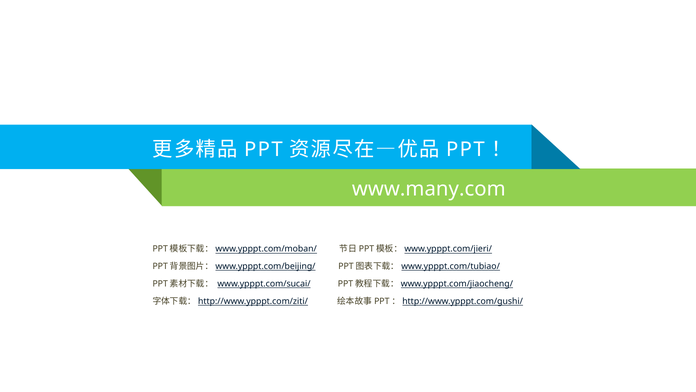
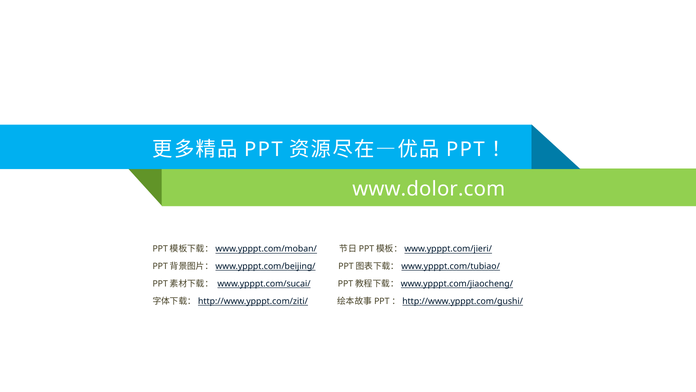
www.many.com: www.many.com -> www.dolor.com
